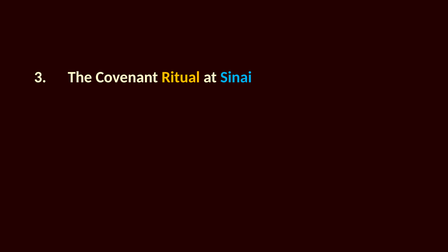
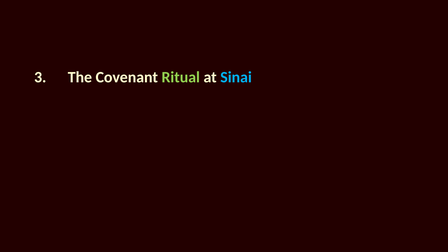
Ritual colour: yellow -> light green
